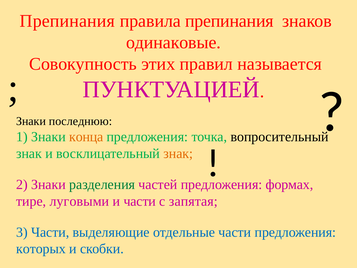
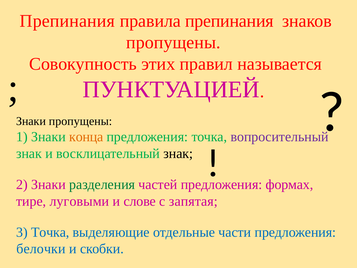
одинаковые at (173, 42): одинаковые -> пропущены
Знаки последнюю: последнюю -> пропущены
вопросительный colour: black -> purple
знак at (178, 153) colour: orange -> black
и части: части -> слове
3 Части: Части -> Точка
которых: которых -> белочки
